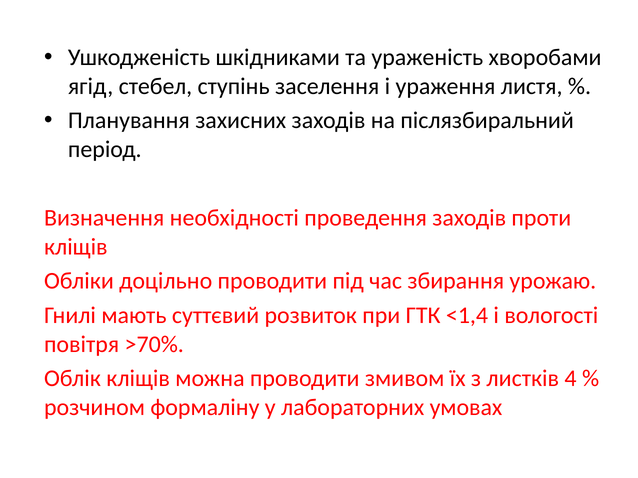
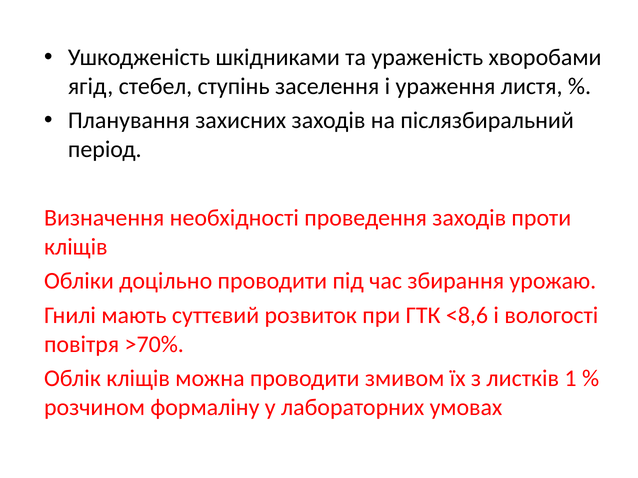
<1,4: <1,4 -> <8,6
4: 4 -> 1
